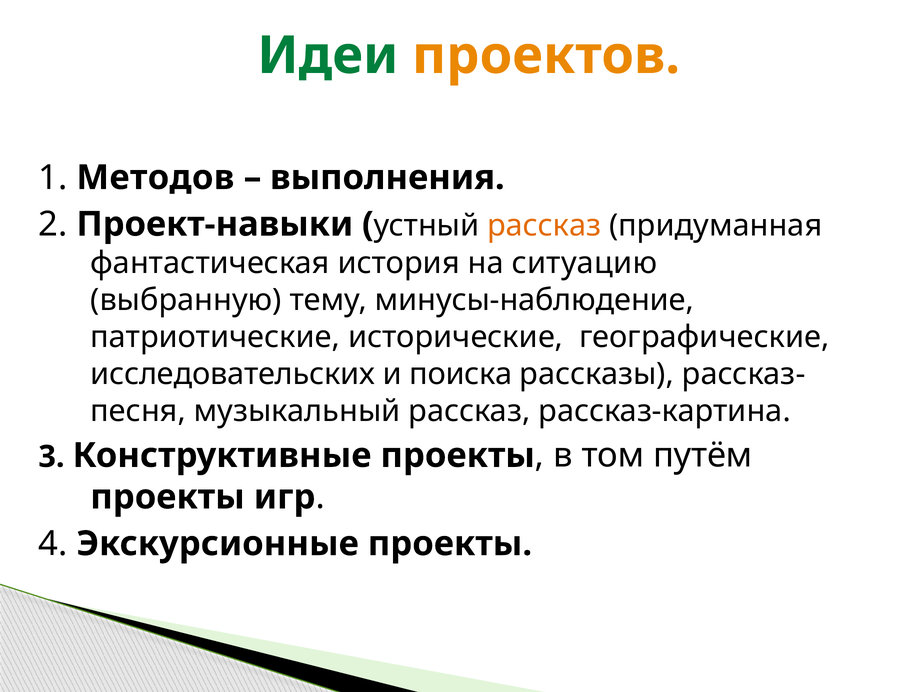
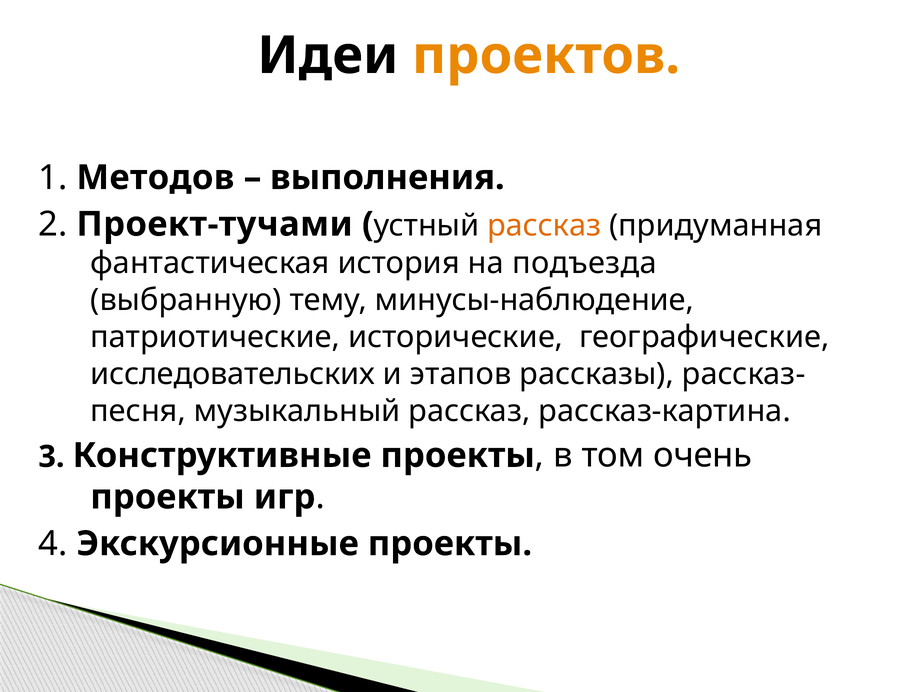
Идеи colour: green -> black
Проект-навыки: Проект-навыки -> Проект-тучами
ситуацию: ситуацию -> подъезда
поиска: поиска -> этапов
путём: путём -> очень
